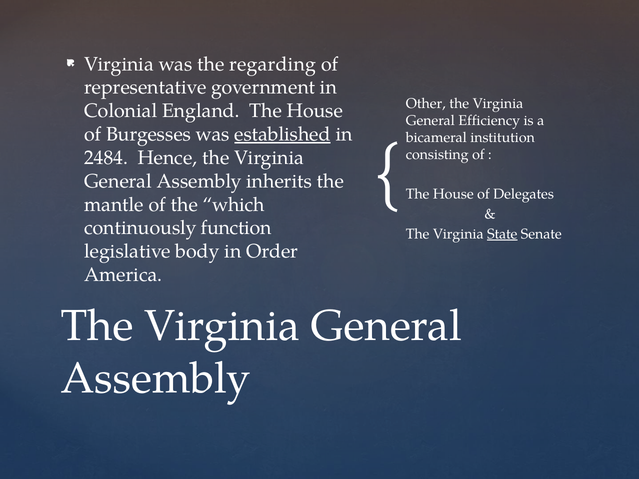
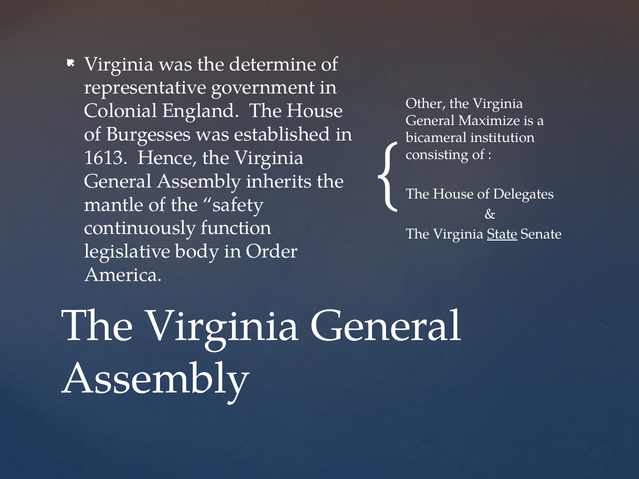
regarding: regarding -> determine
Efficiency: Efficiency -> Maximize
established underline: present -> none
2484: 2484 -> 1613
which: which -> safety
